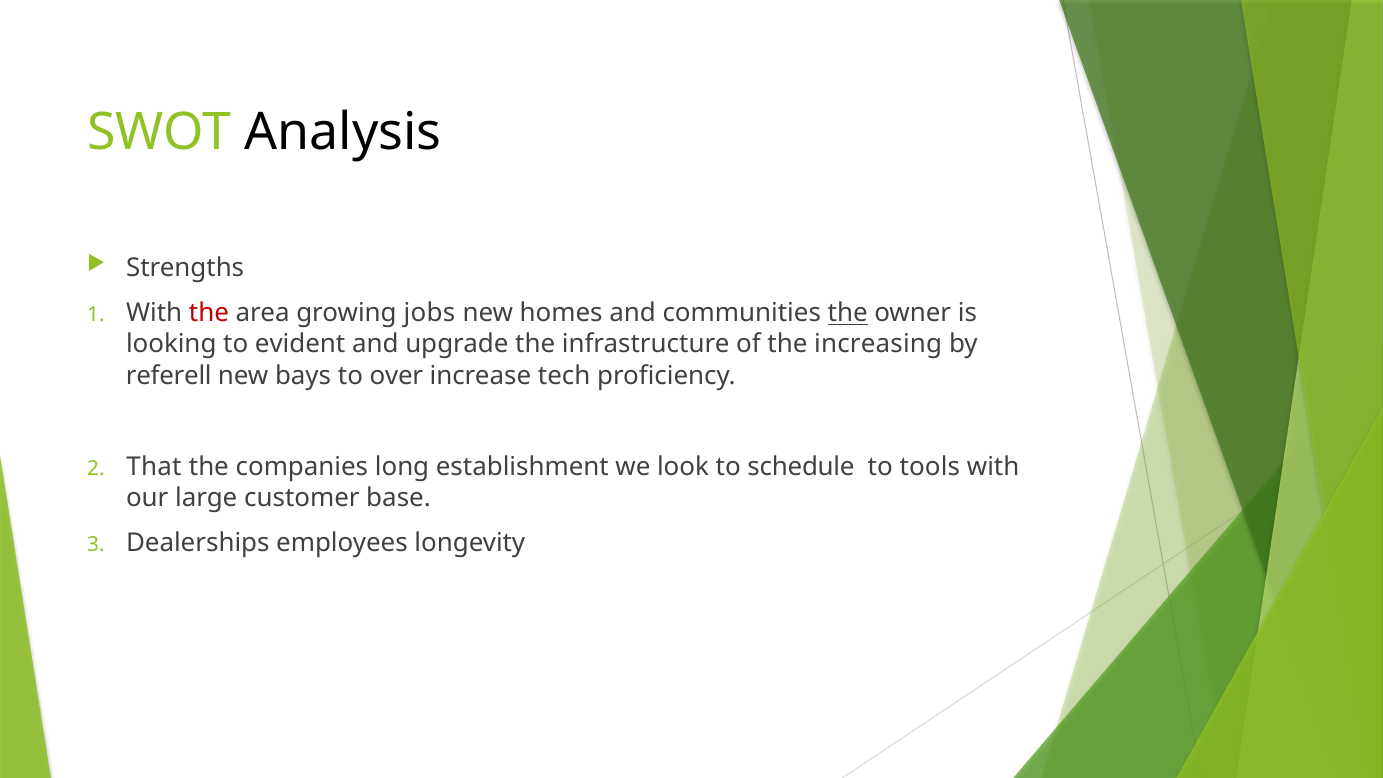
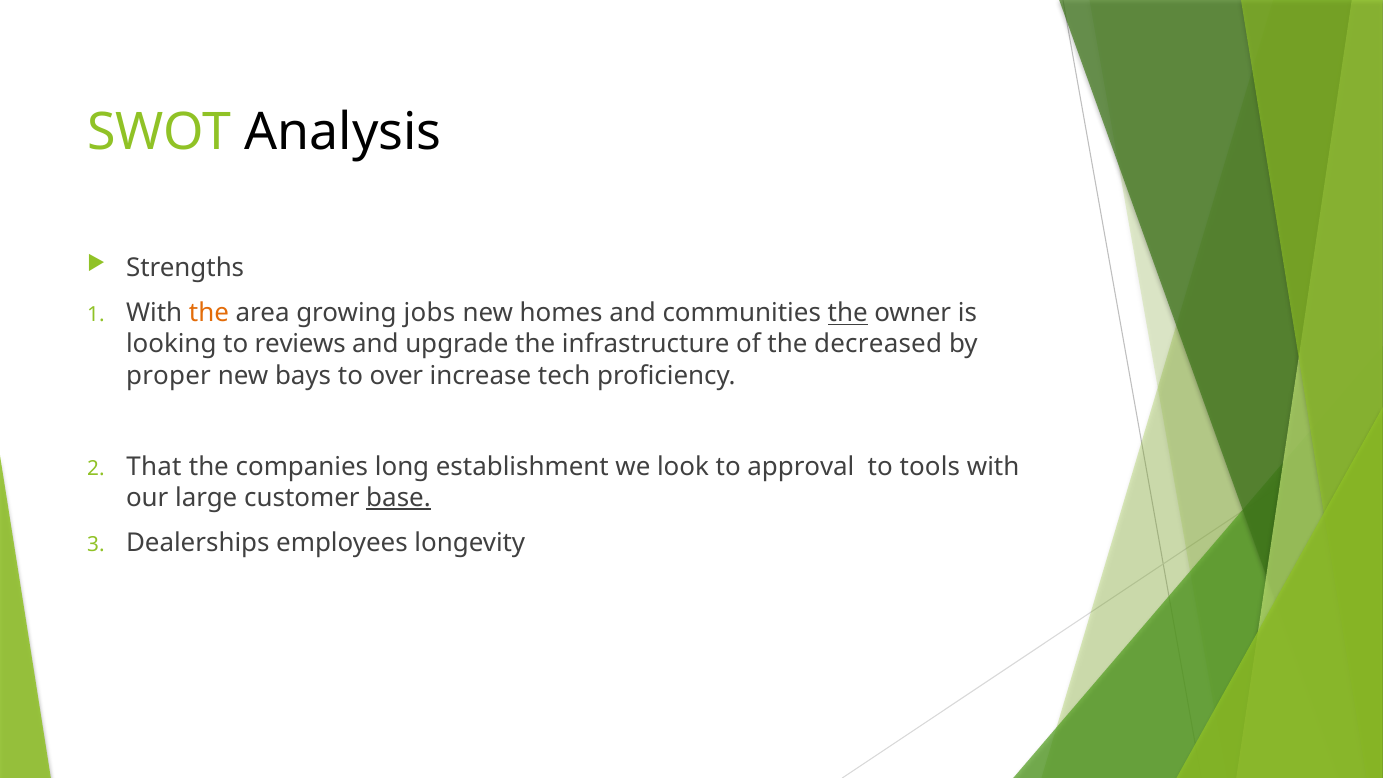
the at (209, 313) colour: red -> orange
evident: evident -> reviews
increasing: increasing -> decreased
referell: referell -> proper
schedule: schedule -> approval
base underline: none -> present
